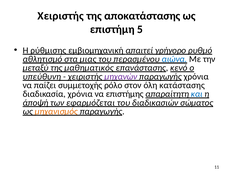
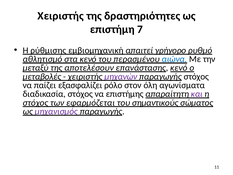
αποκατάστασης: αποκατάστασης -> δραστηριότητες
5: 5 -> 7
στα μιας: μιας -> κενό
μαθηματικός: μαθηματικός -> αποτελέσουν
υπεύθυνη: υπεύθυνη -> μεταβολές
παραγωγής χρόνια: χρόνια -> στόχος
συμμετοχής: συμμετοχής -> εξασφαλίζει
κατάστασης: κατάστασης -> αγωνίσματα
διαδικασία χρόνια: χρόνια -> στόχος
και colour: blue -> purple
άποψή at (36, 103): άποψή -> στόχος
διαδικασιών: διαδικασιών -> σημαντικούς
μηχανισμός colour: orange -> purple
